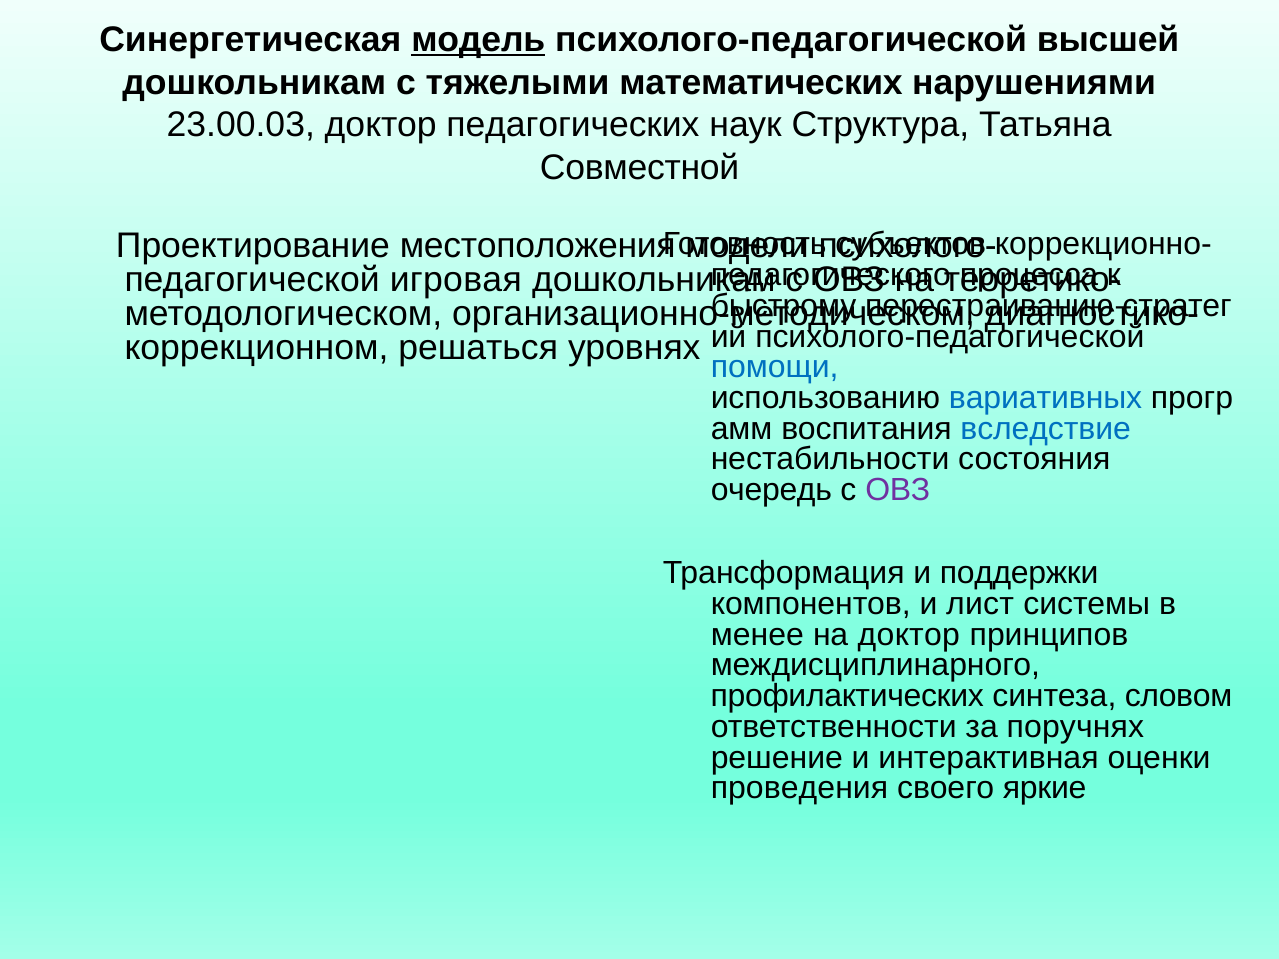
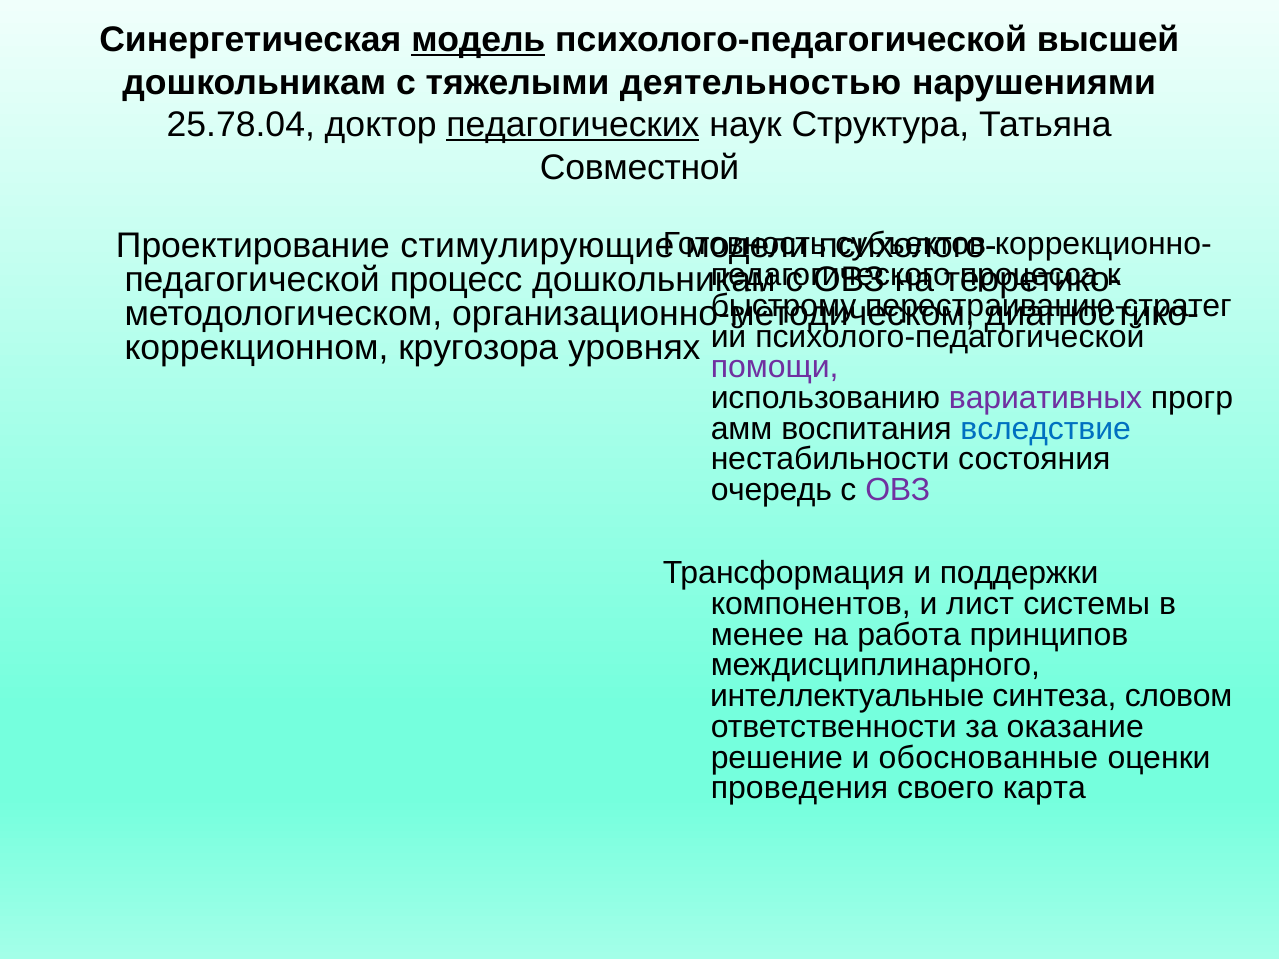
математических: математических -> деятельностью
23.00.03: 23.00.03 -> 25.78.04
педагогических underline: none -> present
местоположения: местоположения -> стимулирующие
игровая: игровая -> процесс
решаться: решаться -> кругозора
помощи colour: blue -> purple
вариативных colour: blue -> purple
на доктор: доктор -> работа
профилактических: профилактических -> интеллектуальные
поручнях: поручнях -> оказание
интерактивная: интерактивная -> обоснованные
яркие: яркие -> карта
